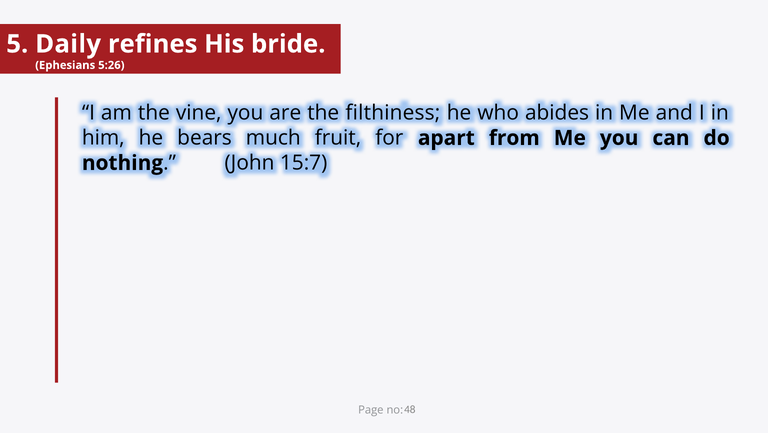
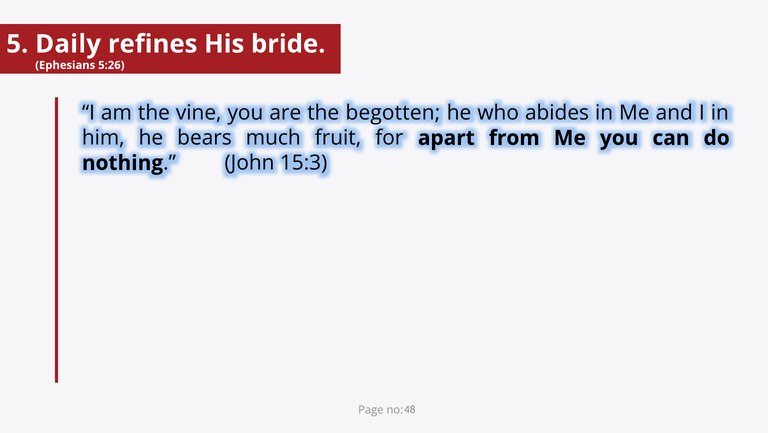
filthiness: filthiness -> begotten
15:7: 15:7 -> 15:3
